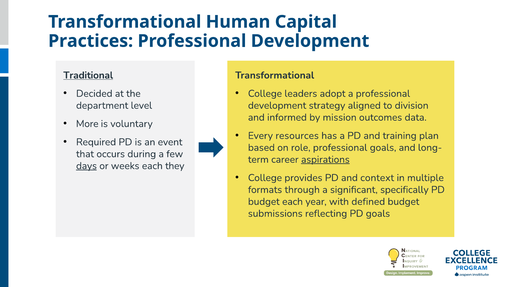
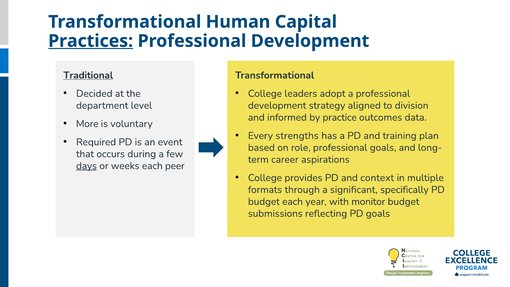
Practices underline: none -> present
mission: mission -> practice
resources: resources -> strengths
aspirations underline: present -> none
they: they -> peer
defined: defined -> monitor
